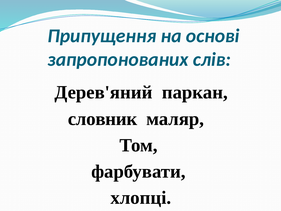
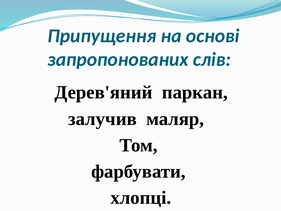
словник: словник -> залучив
